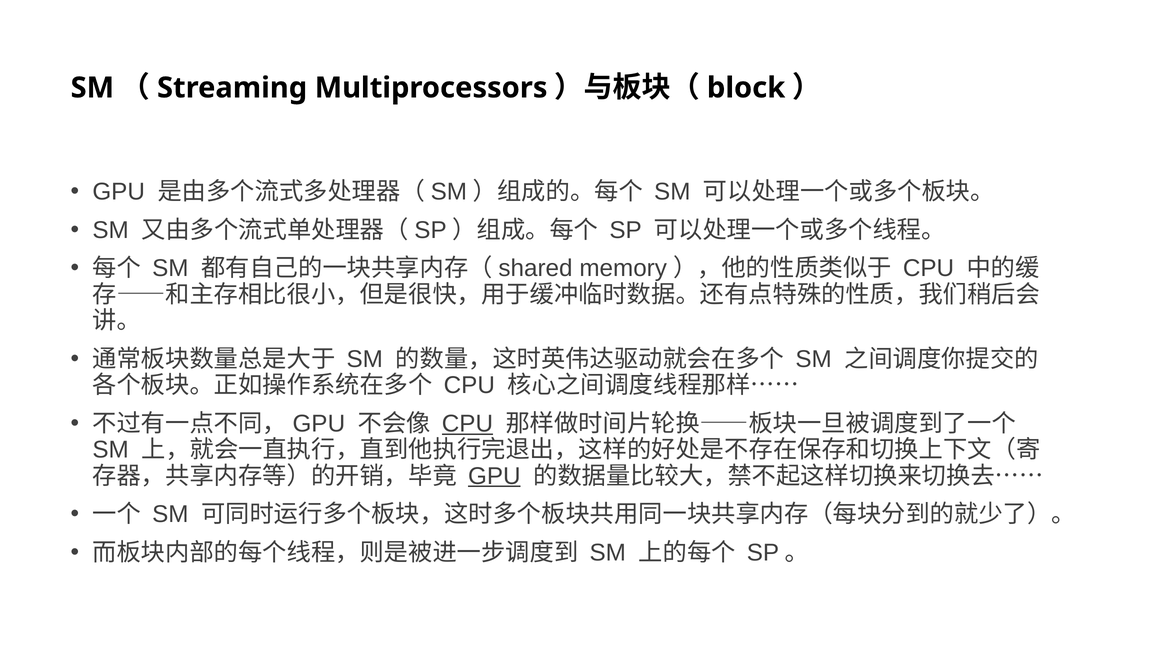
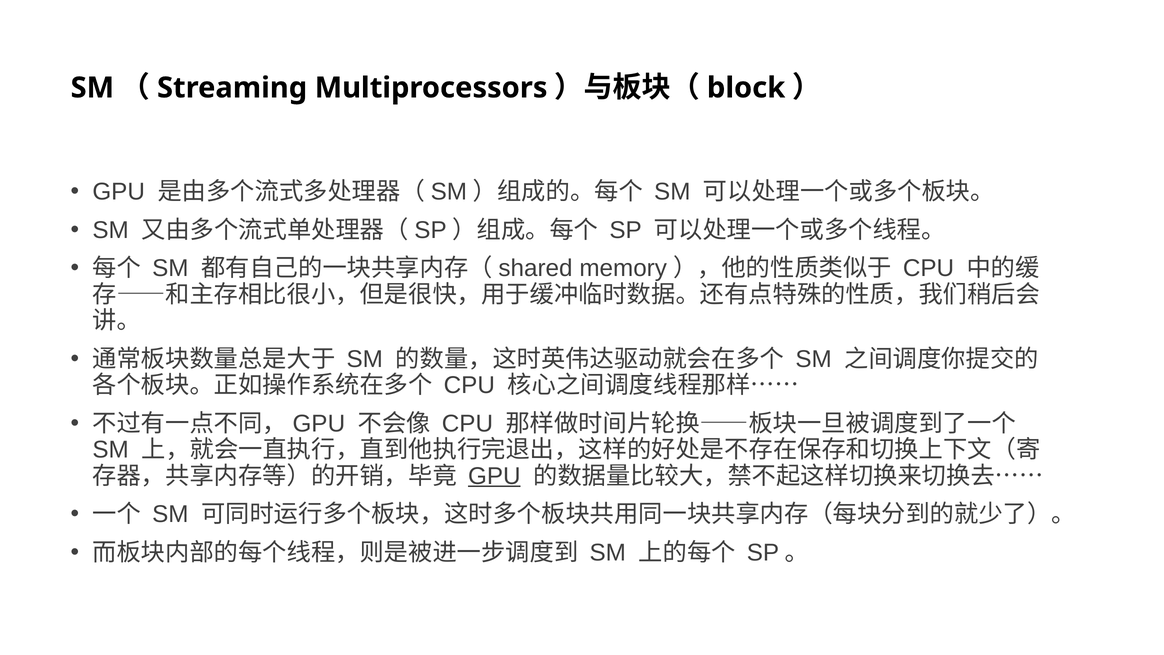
CPU at (467, 423) underline: present -> none
